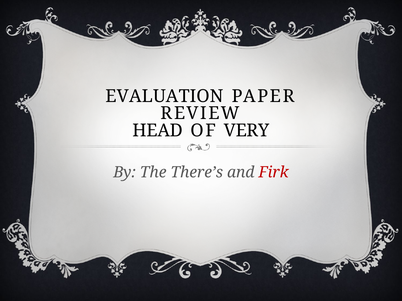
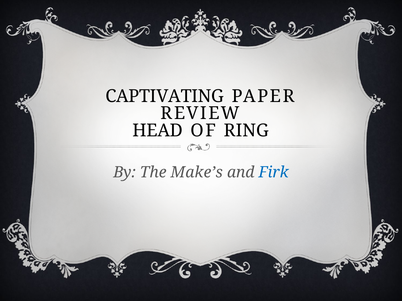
EVALUATION: EVALUATION -> CAPTIVATING
VERY: VERY -> RING
There’s: There’s -> Make’s
Firk colour: red -> blue
